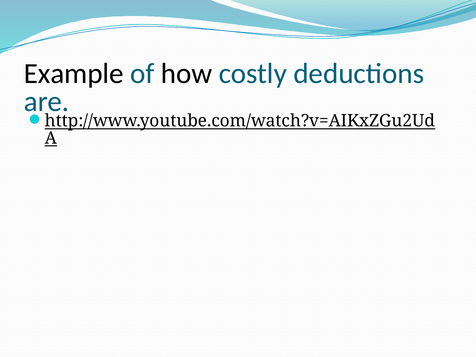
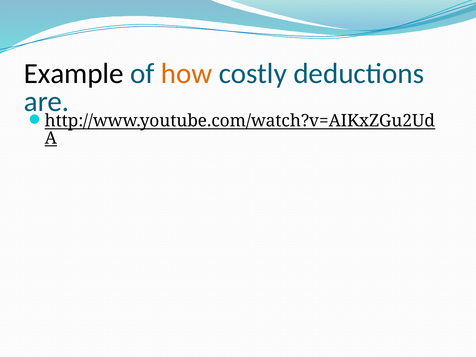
how colour: black -> orange
